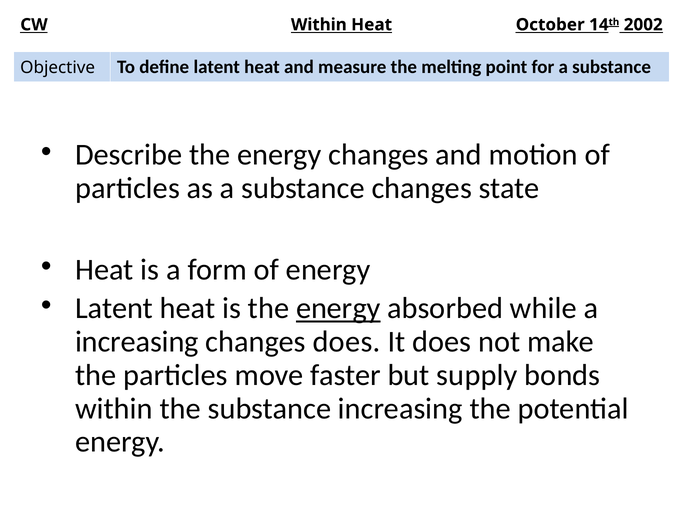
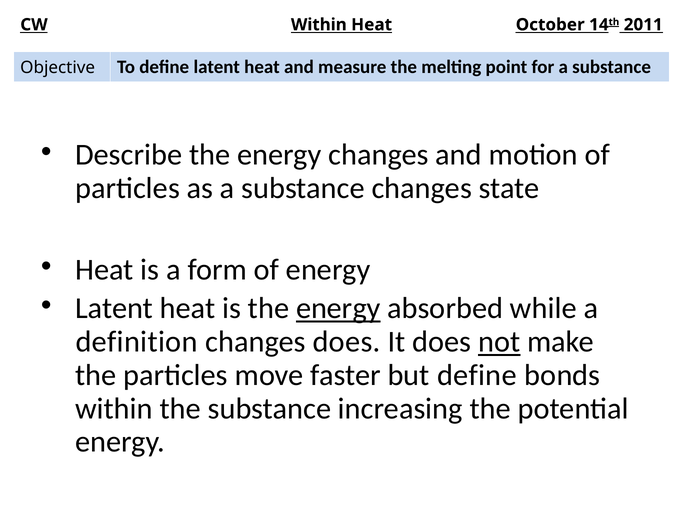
2002: 2002 -> 2011
increasing at (137, 342): increasing -> definition
not underline: none -> present
but supply: supply -> define
